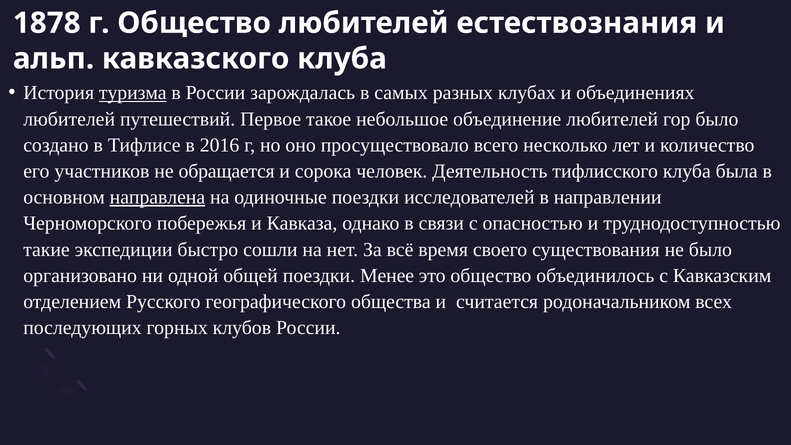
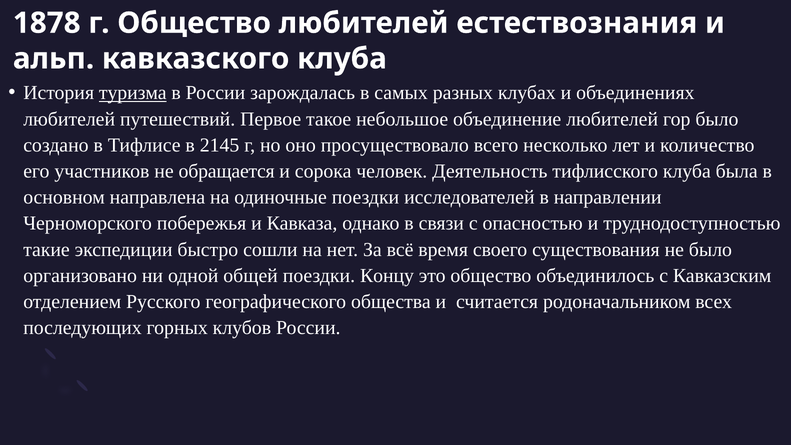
2016: 2016 -> 2145
направлена underline: present -> none
Менее: Менее -> Концу
